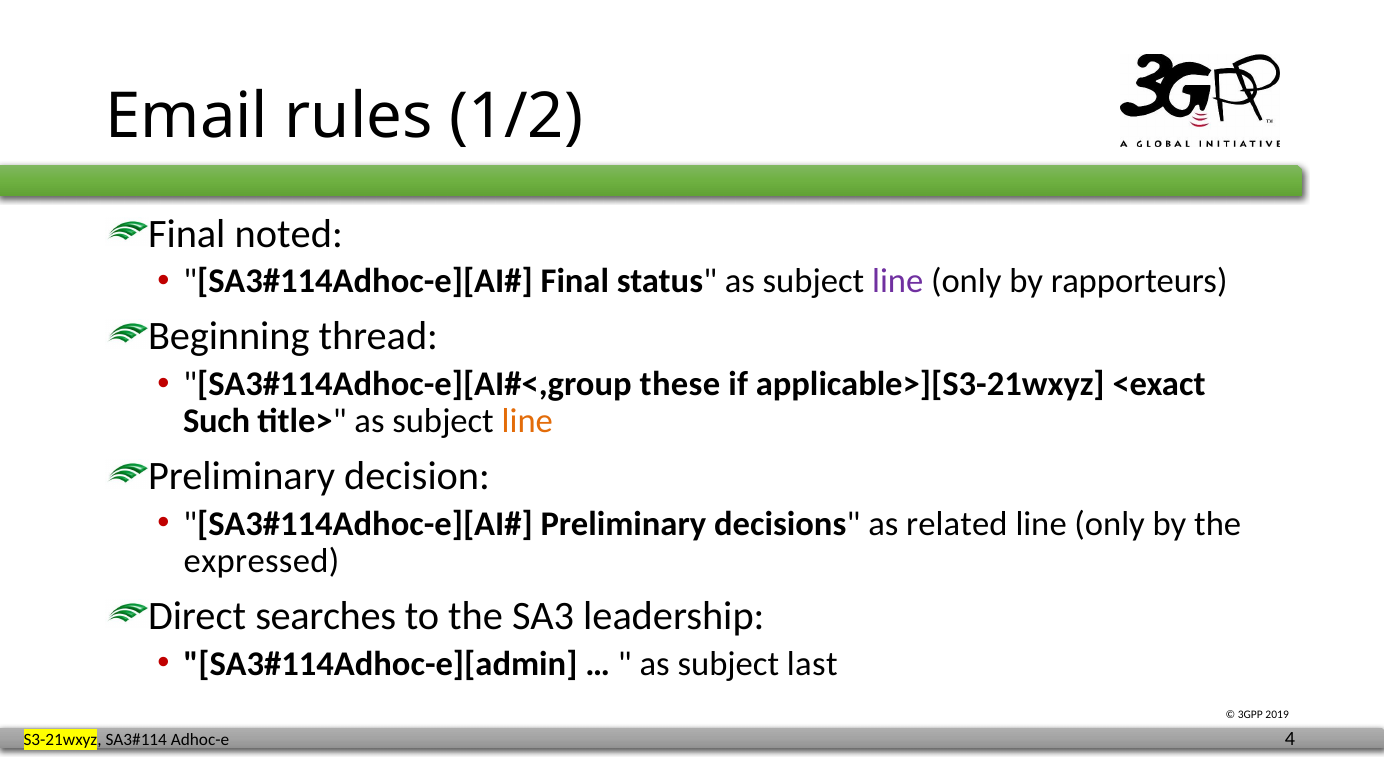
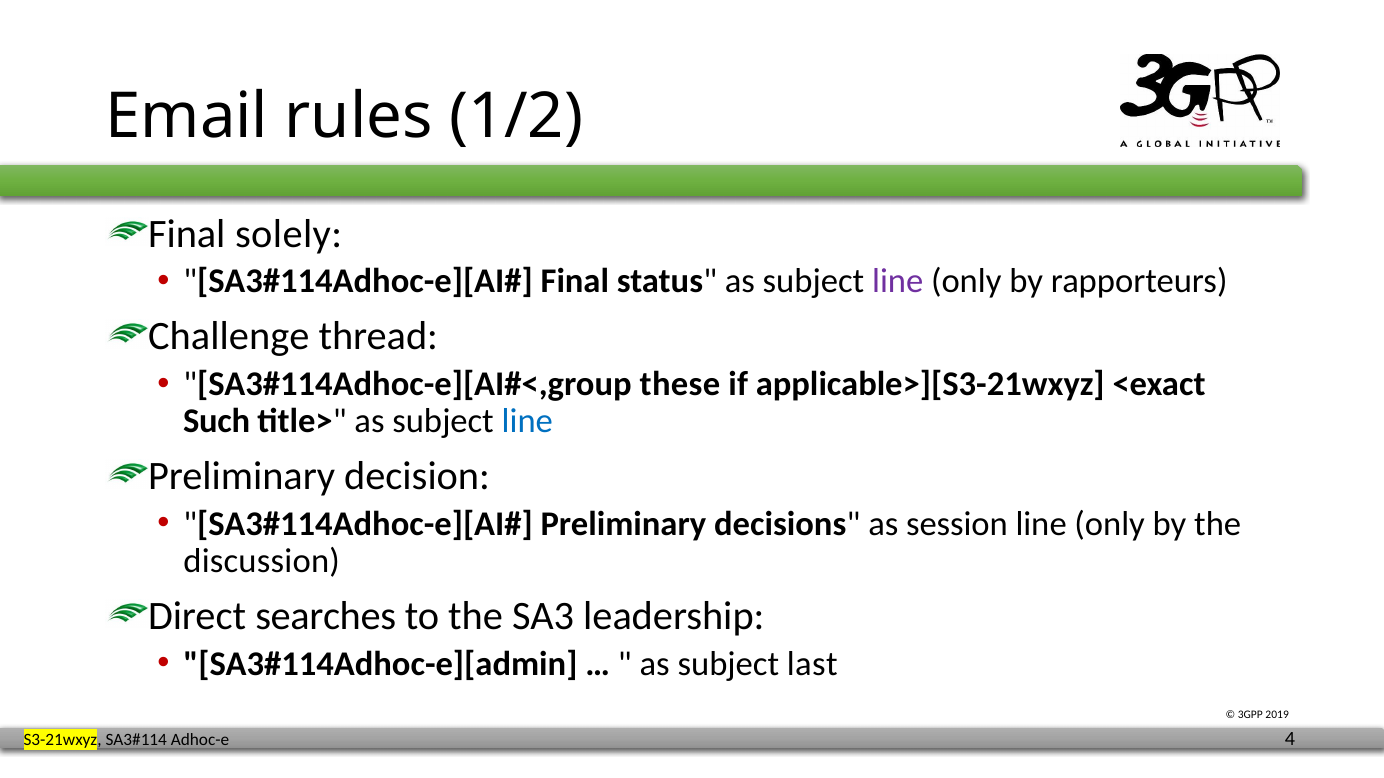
noted: noted -> solely
Beginning: Beginning -> Challenge
line at (527, 422) colour: orange -> blue
related: related -> session
expressed: expressed -> discussion
